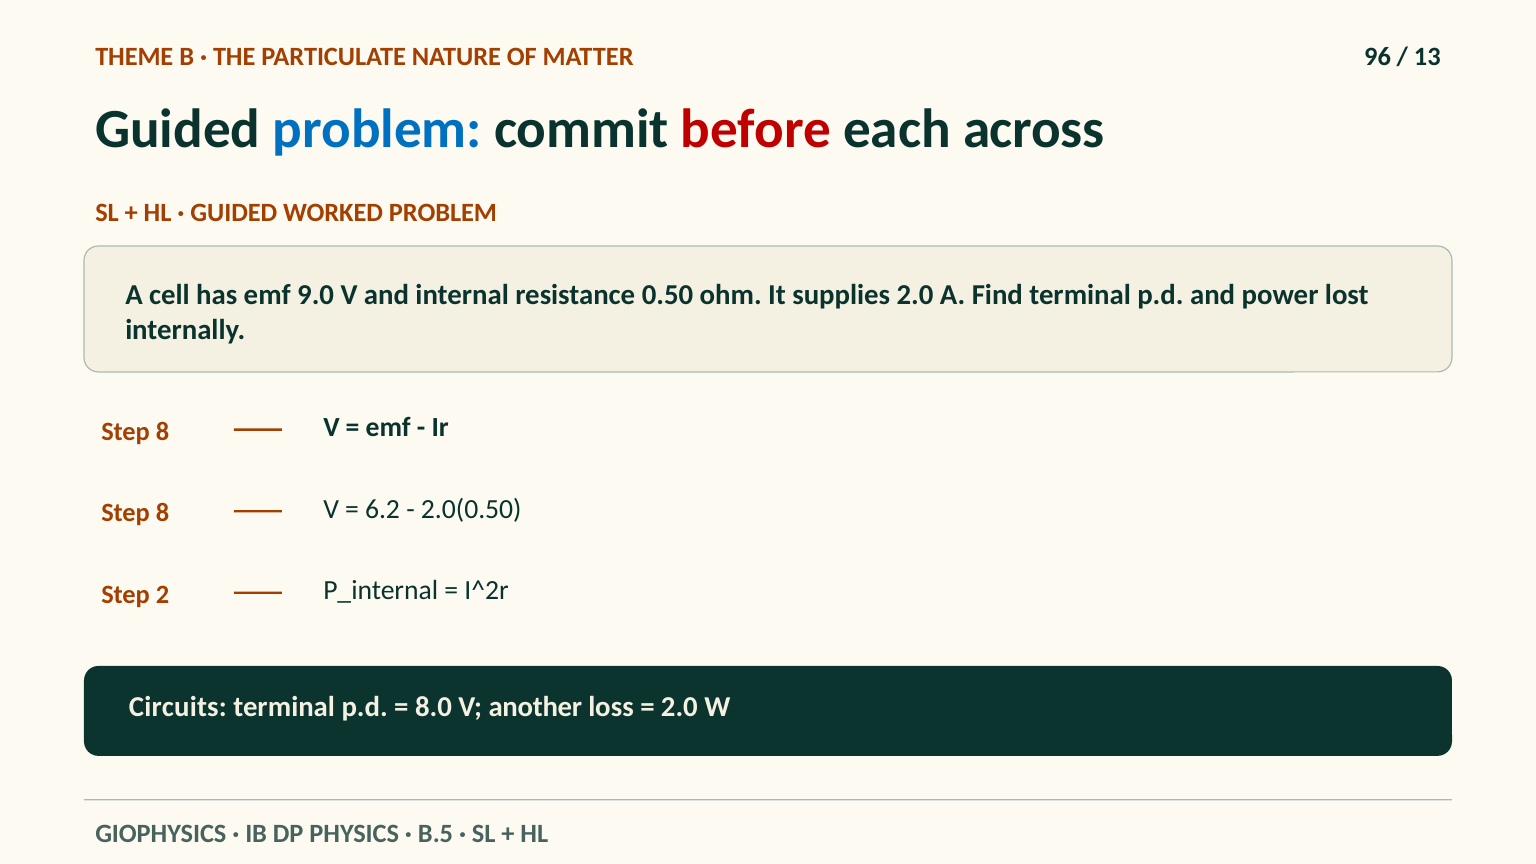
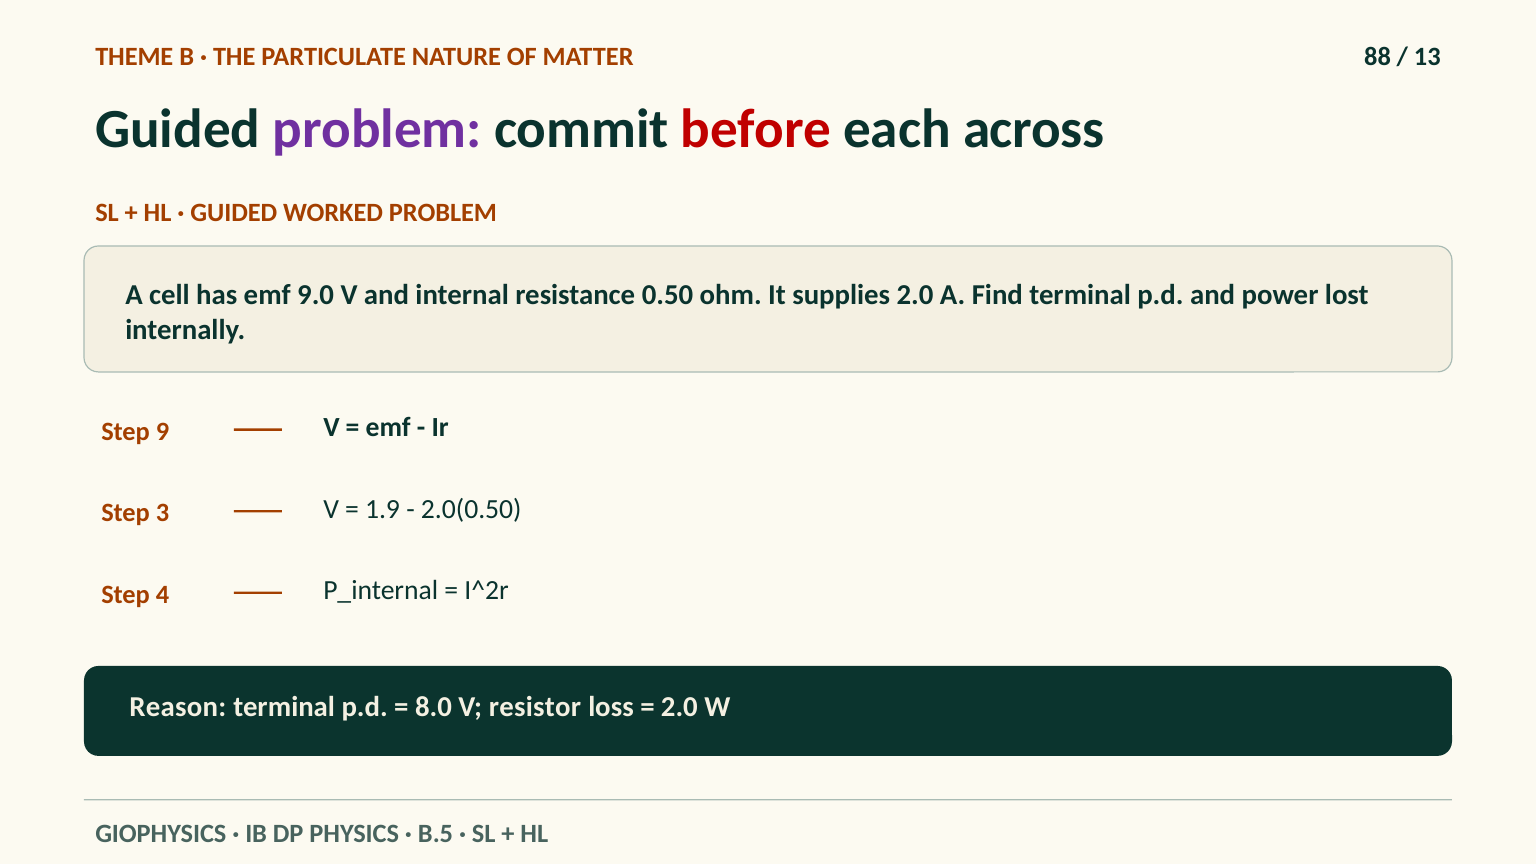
96: 96 -> 88
problem at (377, 129) colour: blue -> purple
8 at (163, 431): 8 -> 9
8 at (163, 513): 8 -> 3
6.2: 6.2 -> 1.9
2: 2 -> 4
Circuits: Circuits -> Reason
another: another -> resistor
